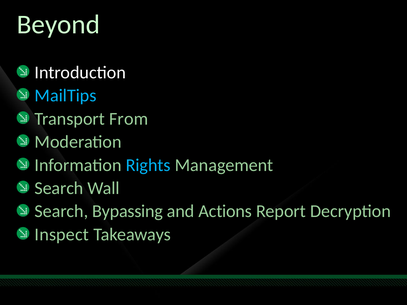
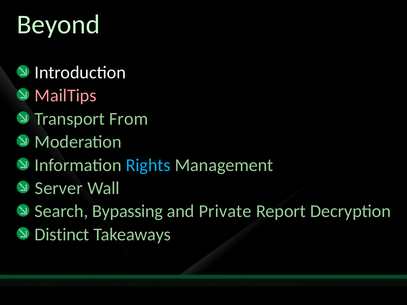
MailTips colour: light blue -> pink
Search at (59, 188): Search -> Server
Actions: Actions -> Private
Inspect: Inspect -> Distinct
